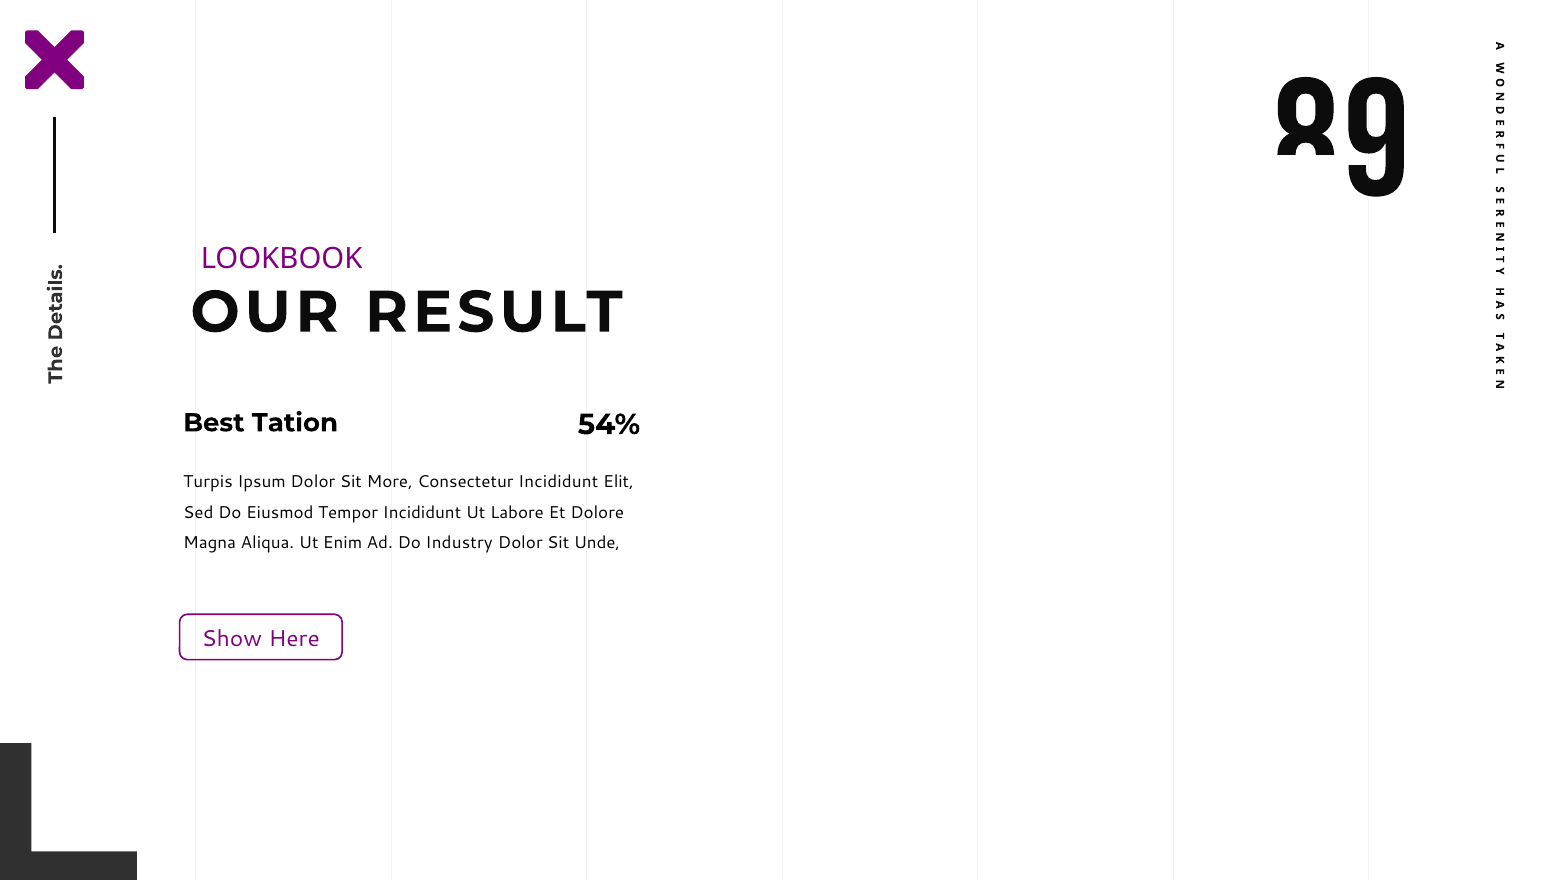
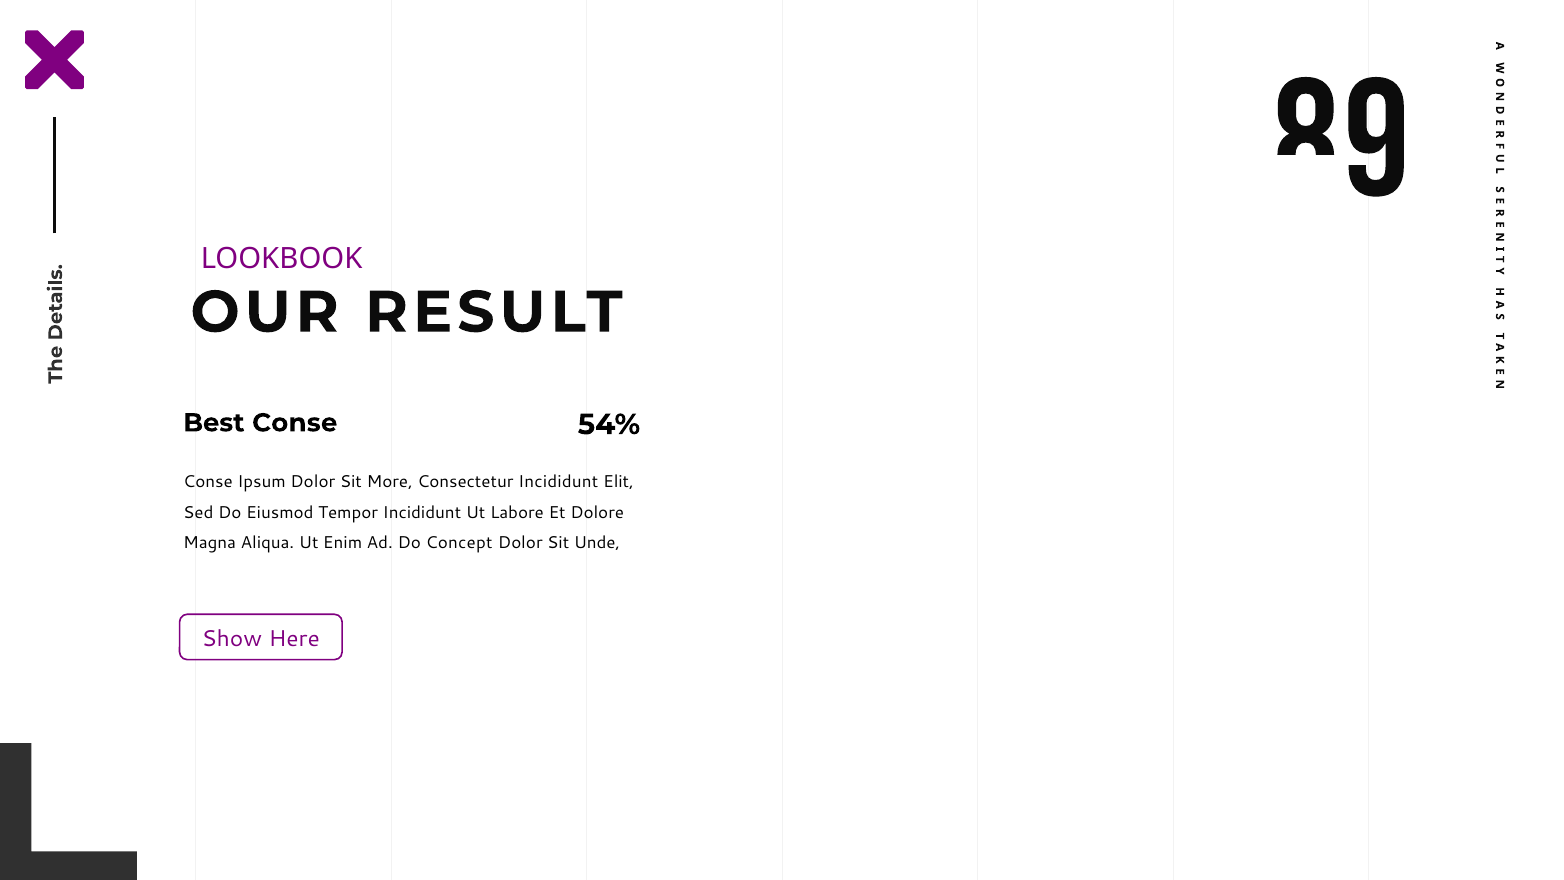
Best Tation: Tation -> Conse
Turpis at (208, 482): Turpis -> Conse
Industry: Industry -> Concept
